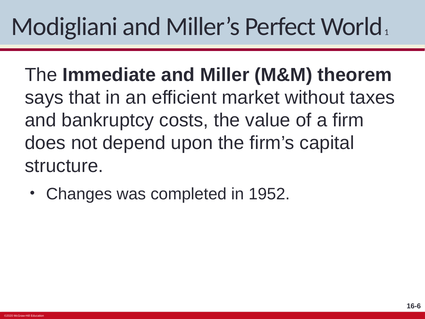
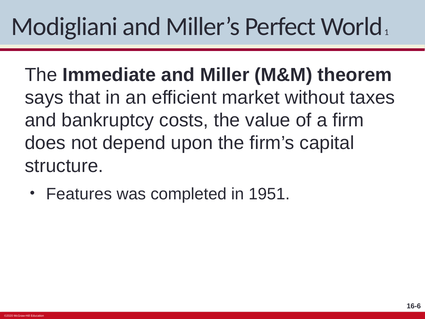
Changes: Changes -> Features
1952: 1952 -> 1951
